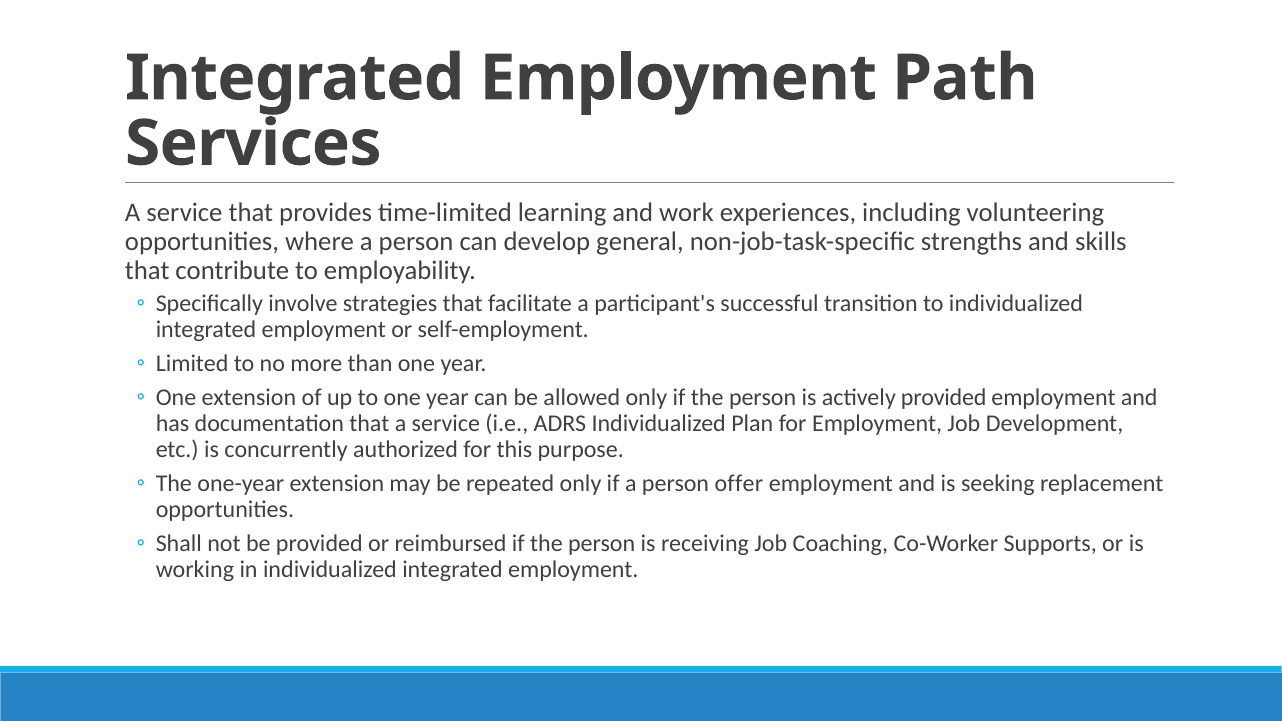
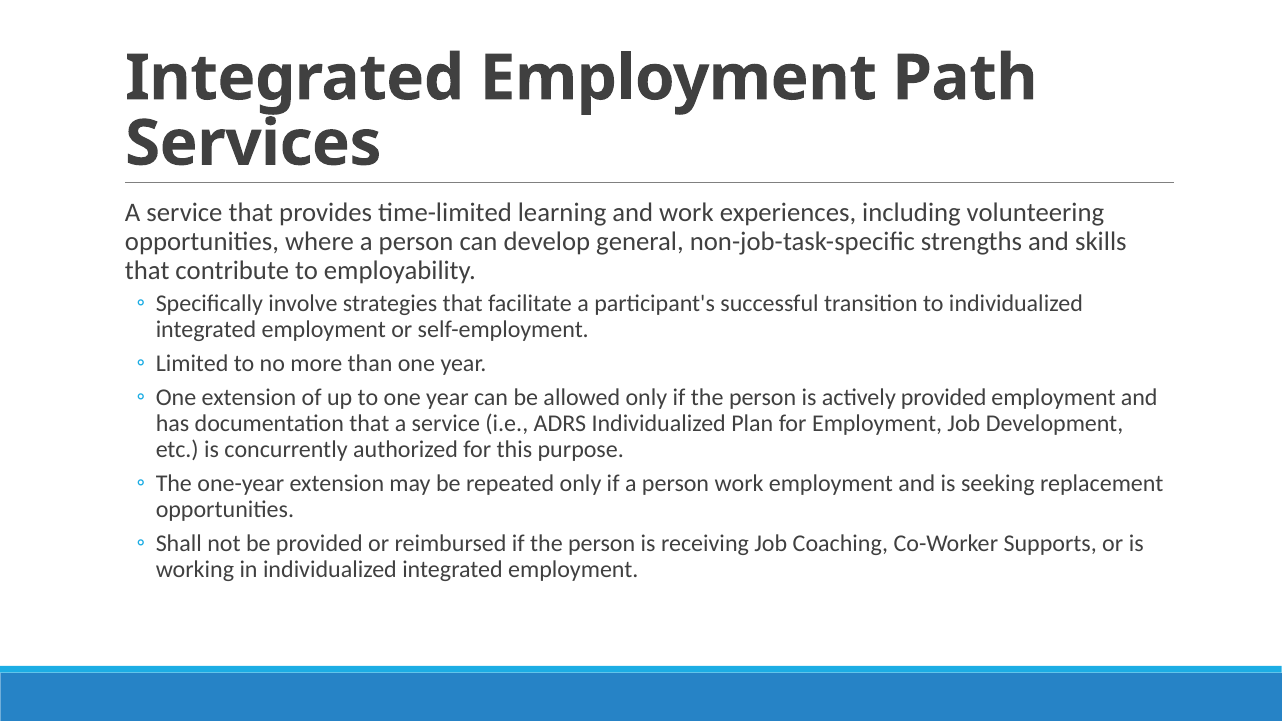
person offer: offer -> work
